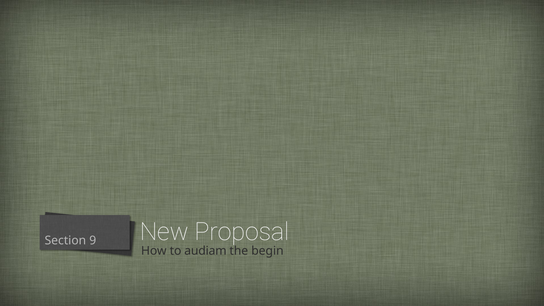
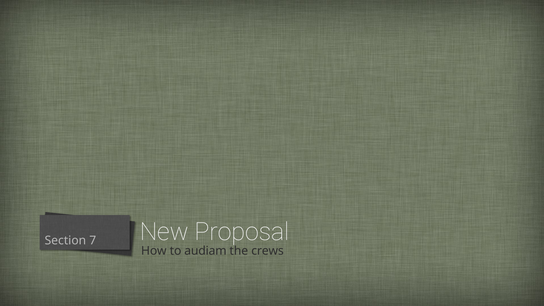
9: 9 -> 7
begin: begin -> crews
